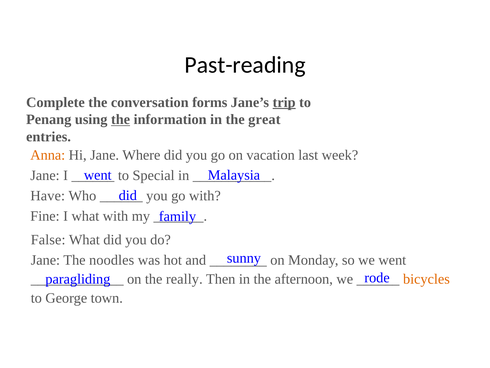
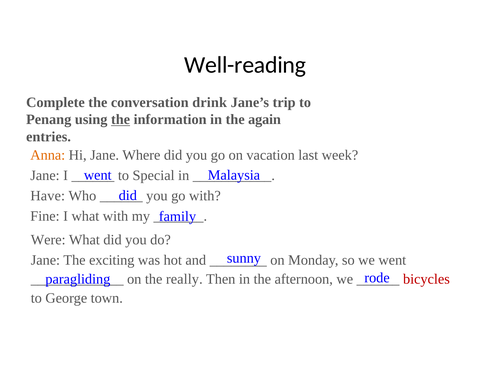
Past-reading: Past-reading -> Well-reading
forms: forms -> drink
trip underline: present -> none
great: great -> again
False: False -> Were
noodles: noodles -> exciting
bicycles colour: orange -> red
